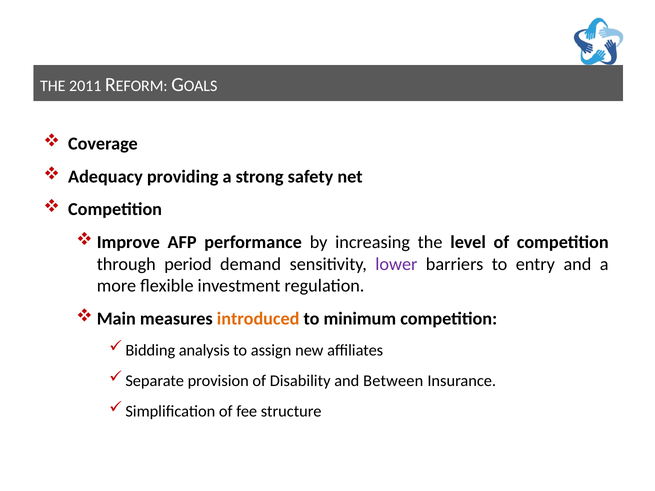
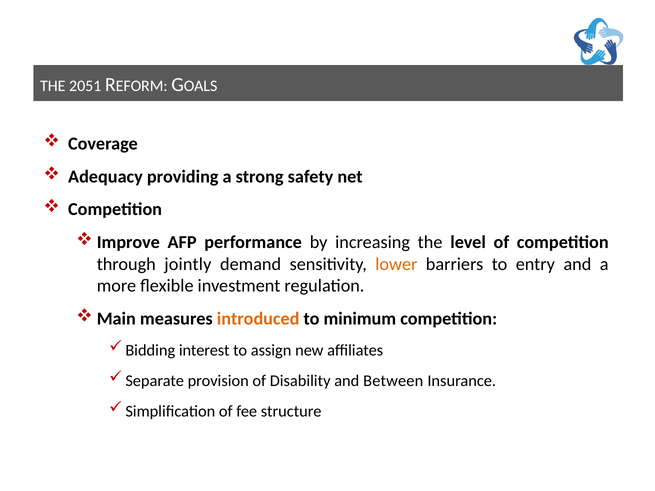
2011: 2011 -> 2051
period: period -> jointly
lower colour: purple -> orange
analysis: analysis -> interest
